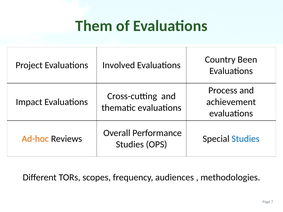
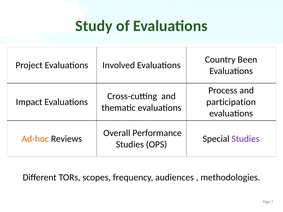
Them: Them -> Study
achievement: achievement -> participation
Studies at (246, 139) colour: blue -> purple
